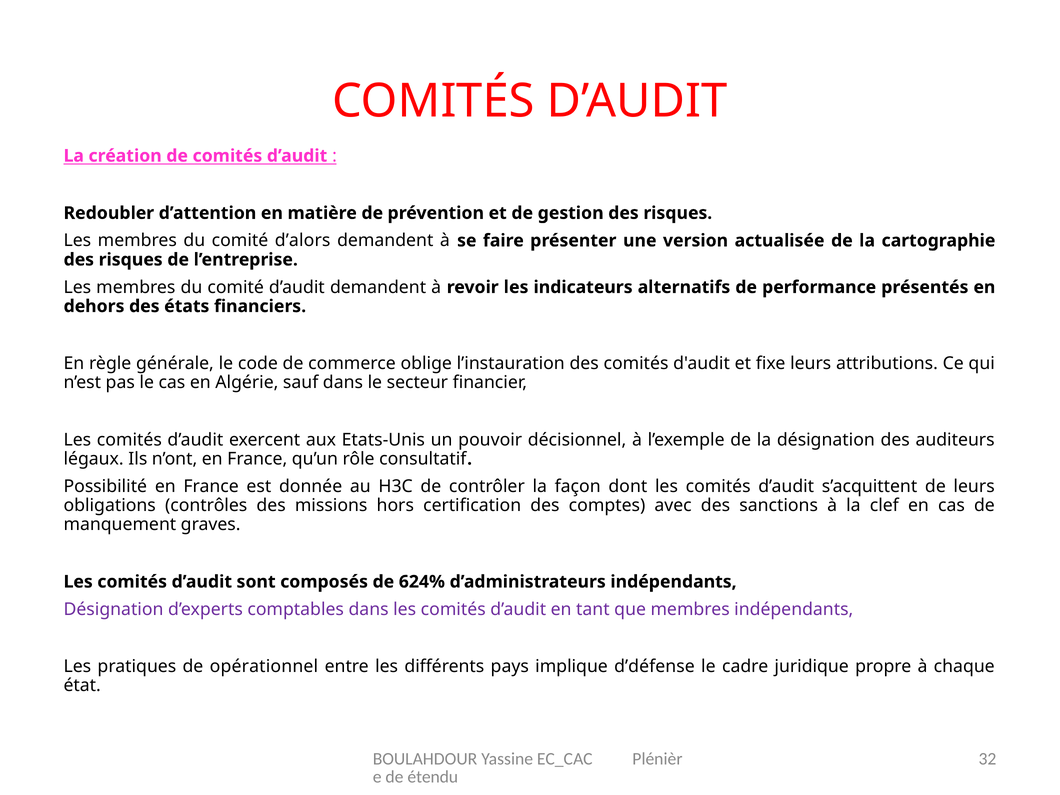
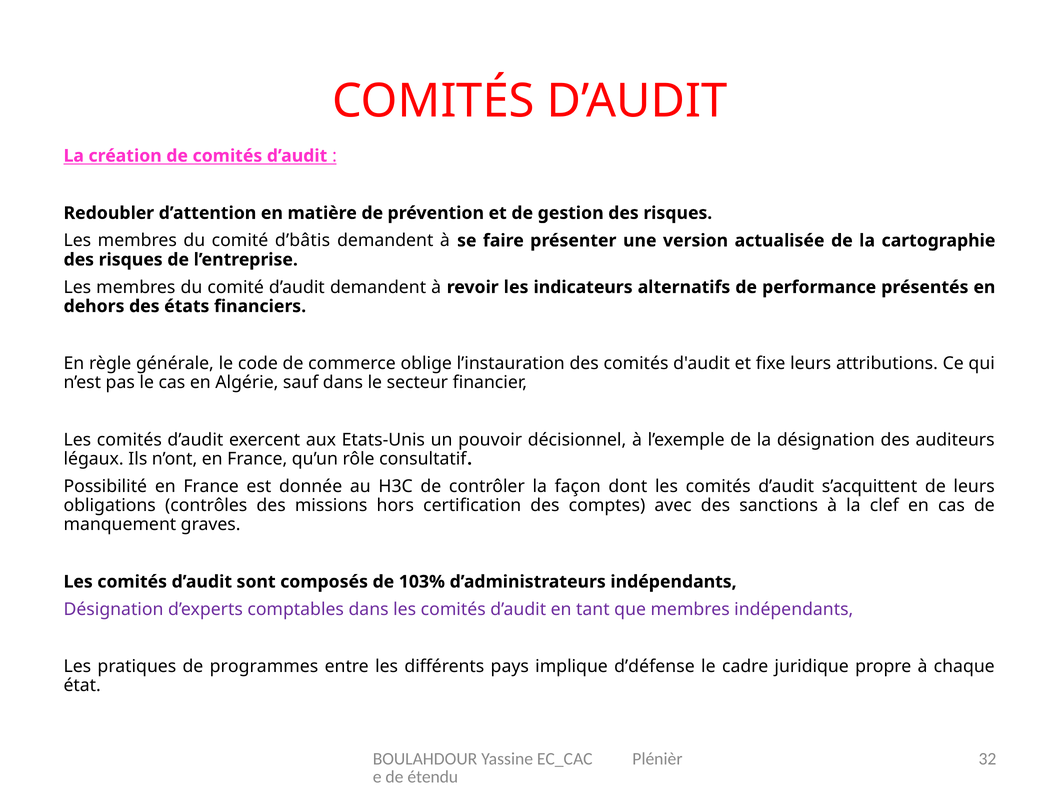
d’alors: d’alors -> d’bâtis
624%: 624% -> 103%
opérationnel: opérationnel -> programmes
